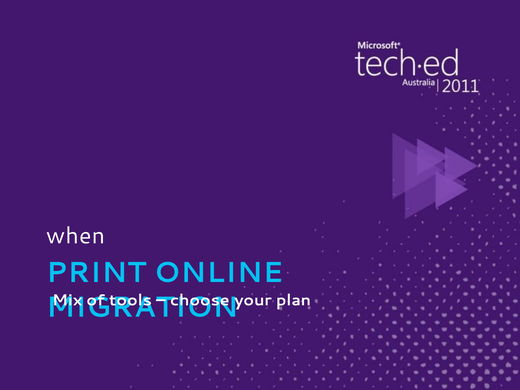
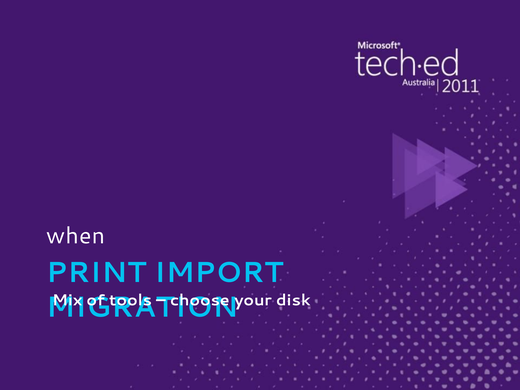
ONLINE: ONLINE -> IMPORT
plan: plan -> disk
